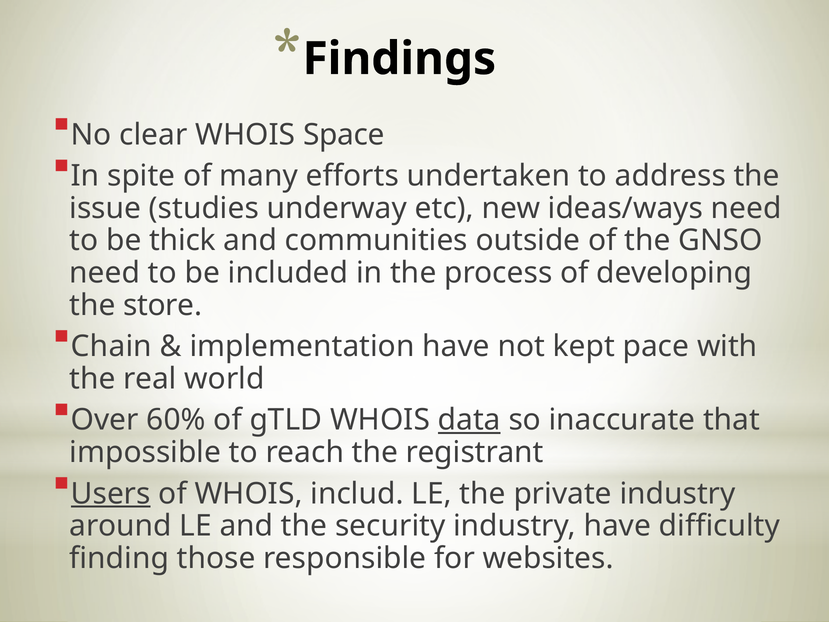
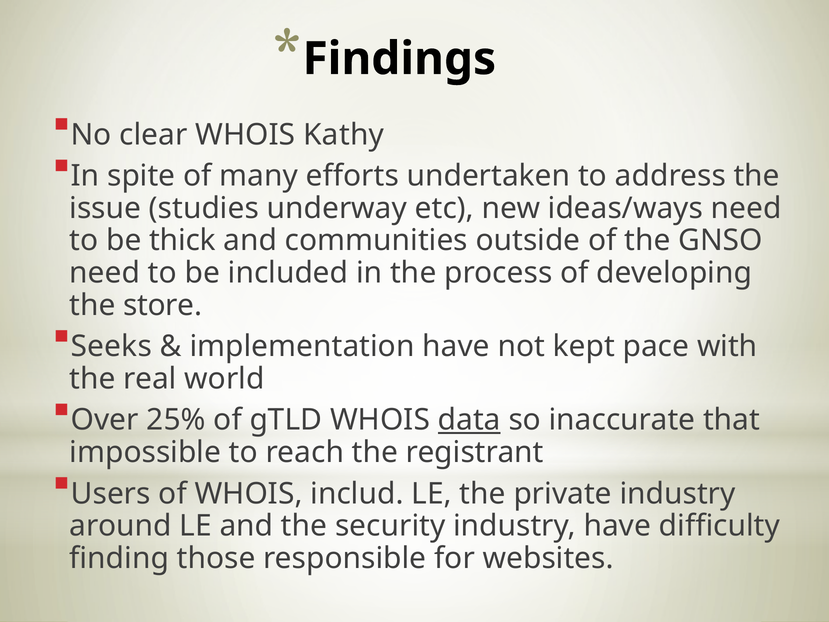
Space: Space -> Kathy
Chain: Chain -> Seeks
60%: 60% -> 25%
Users underline: present -> none
